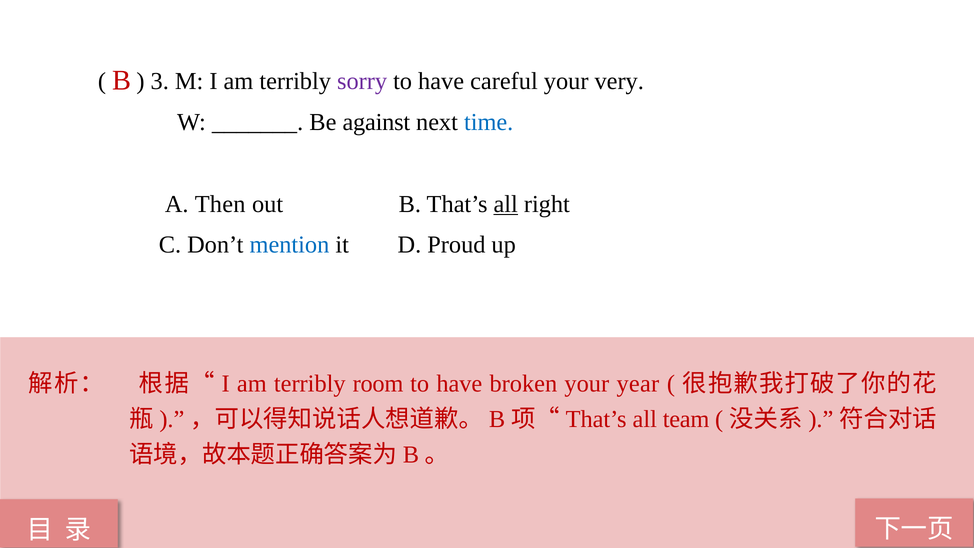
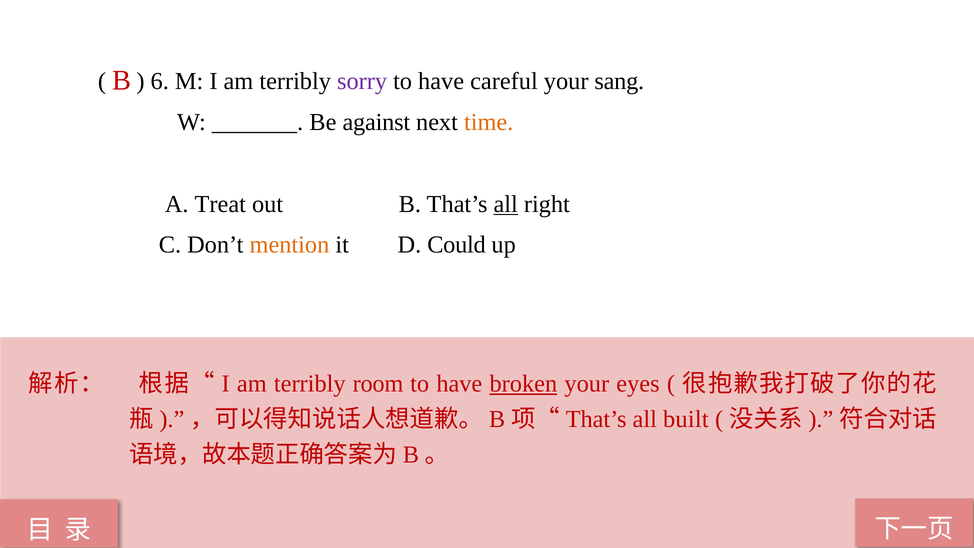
3: 3 -> 6
very: very -> sang
time colour: blue -> orange
Then: Then -> Treat
mention colour: blue -> orange
Proud: Proud -> Could
broken underline: none -> present
year: year -> eyes
team: team -> built
